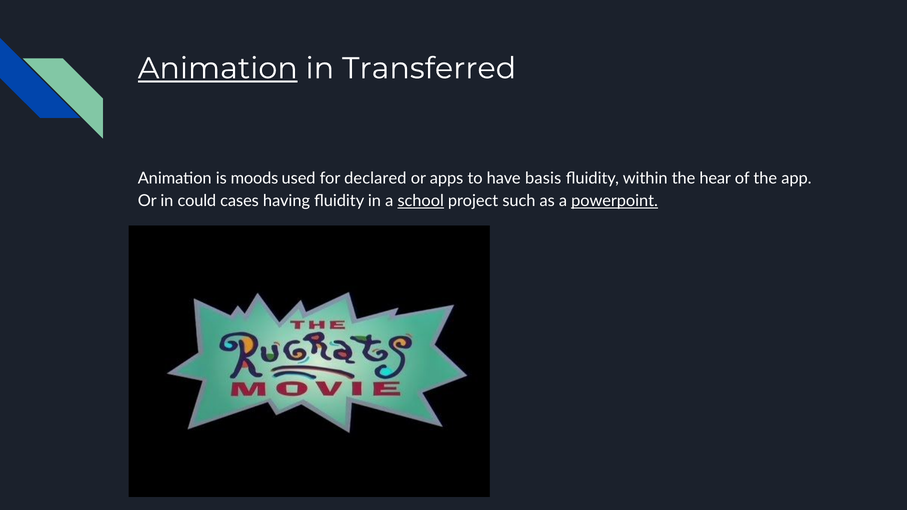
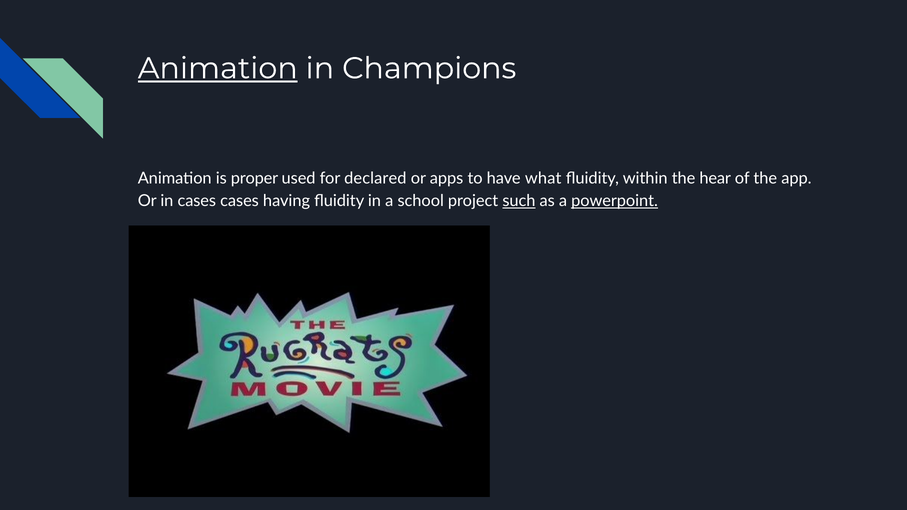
Transferred: Transferred -> Champions
moods: moods -> proper
basis: basis -> what
in could: could -> cases
school underline: present -> none
such underline: none -> present
